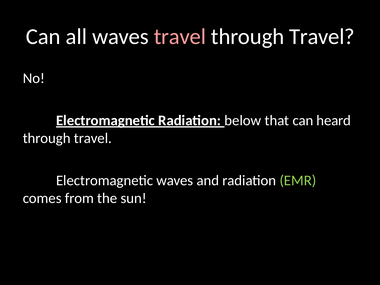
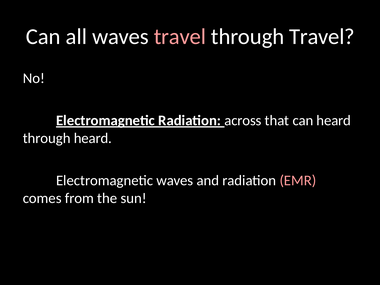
below: below -> across
travel at (93, 138): travel -> heard
EMR colour: light green -> pink
